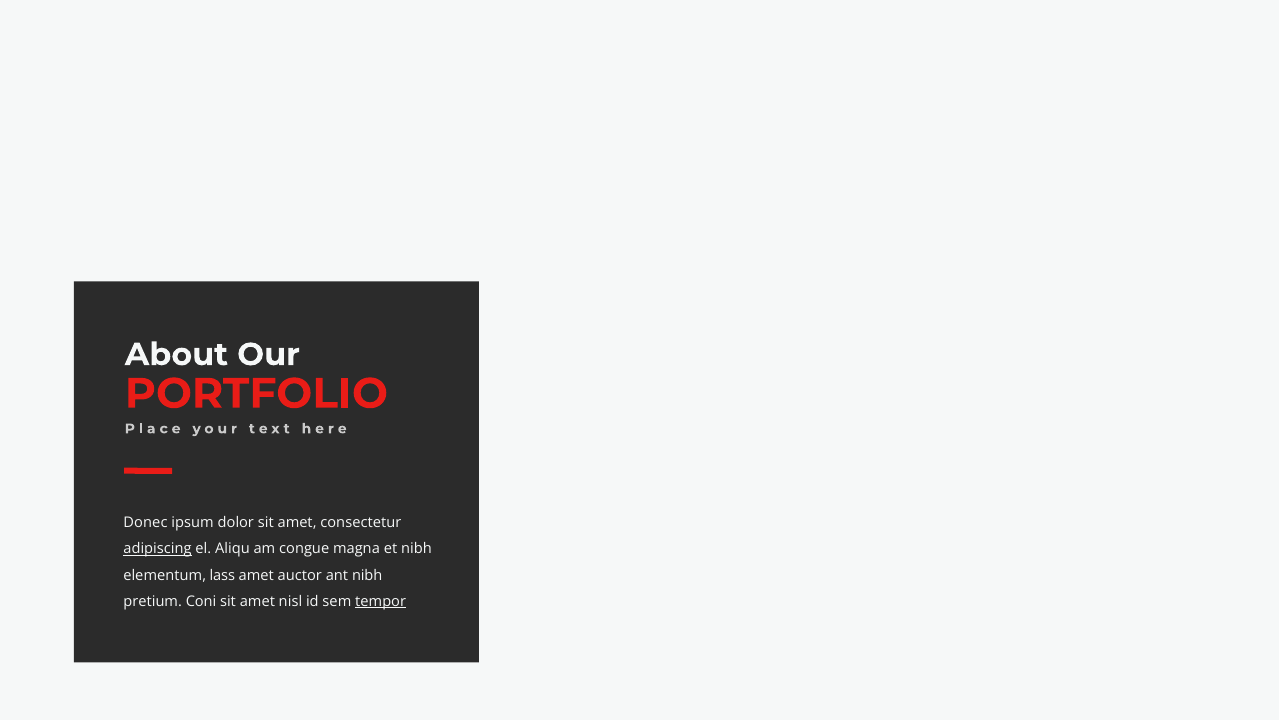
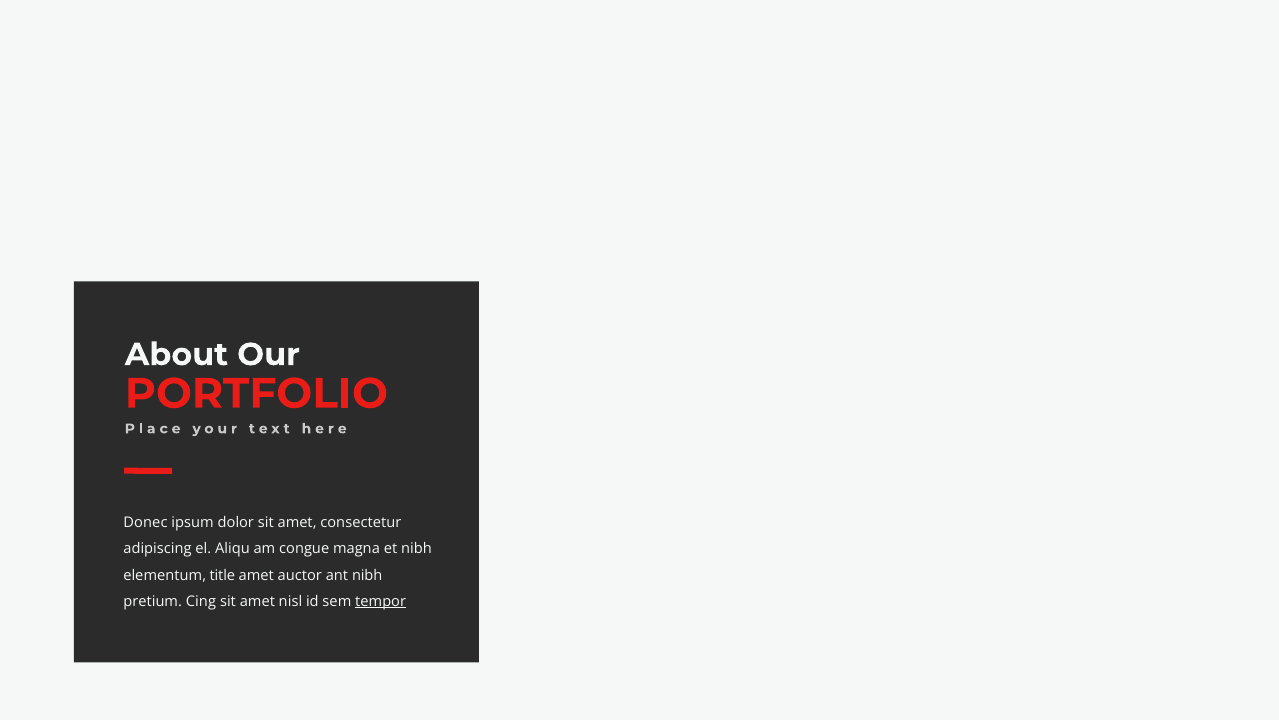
adipiscing underline: present -> none
lass: lass -> title
Coni: Coni -> Cing
